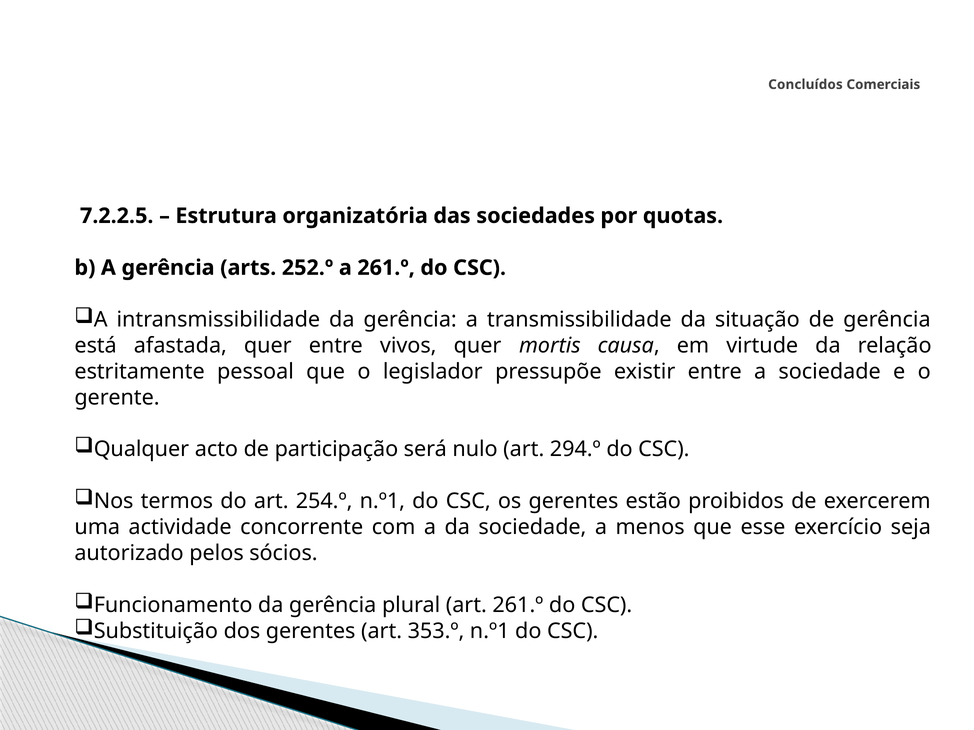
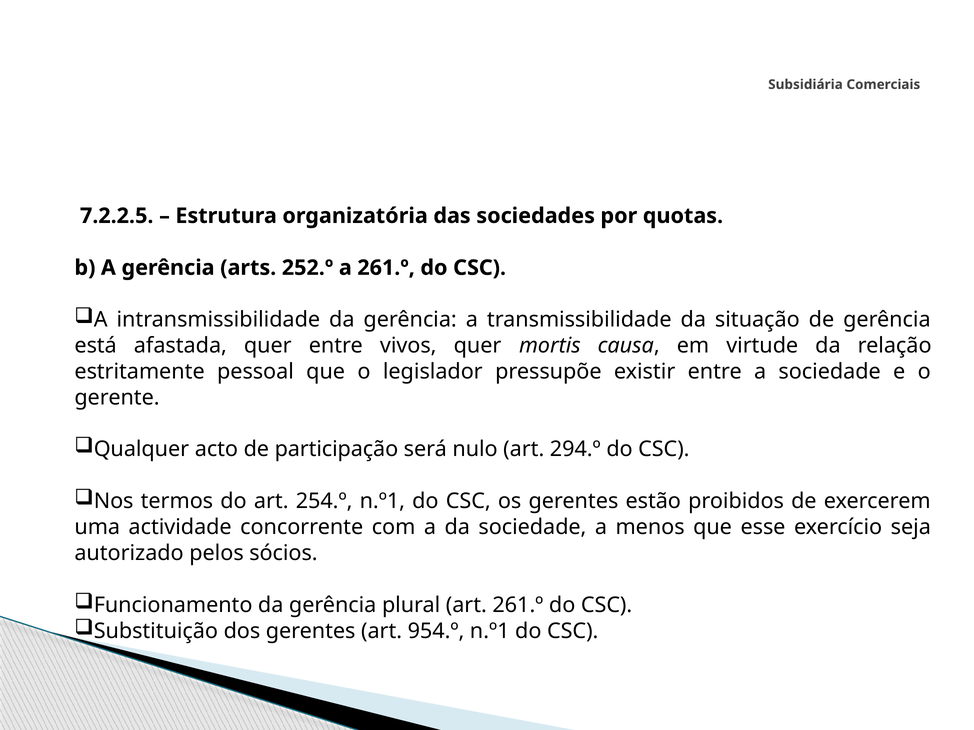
Concluídos: Concluídos -> Subsidiária
353.º: 353.º -> 954.º
